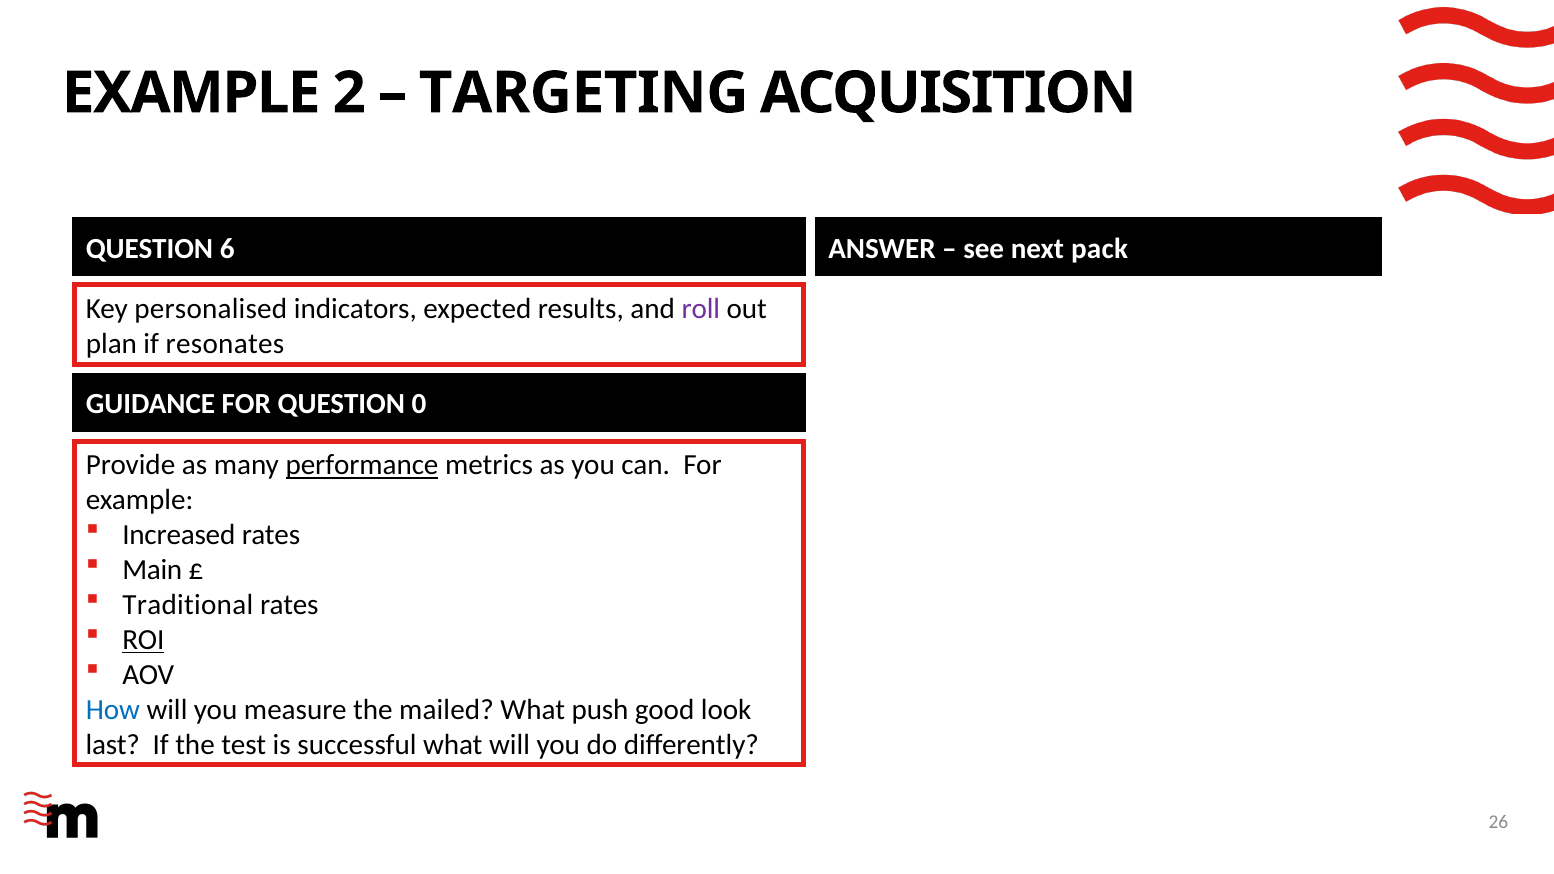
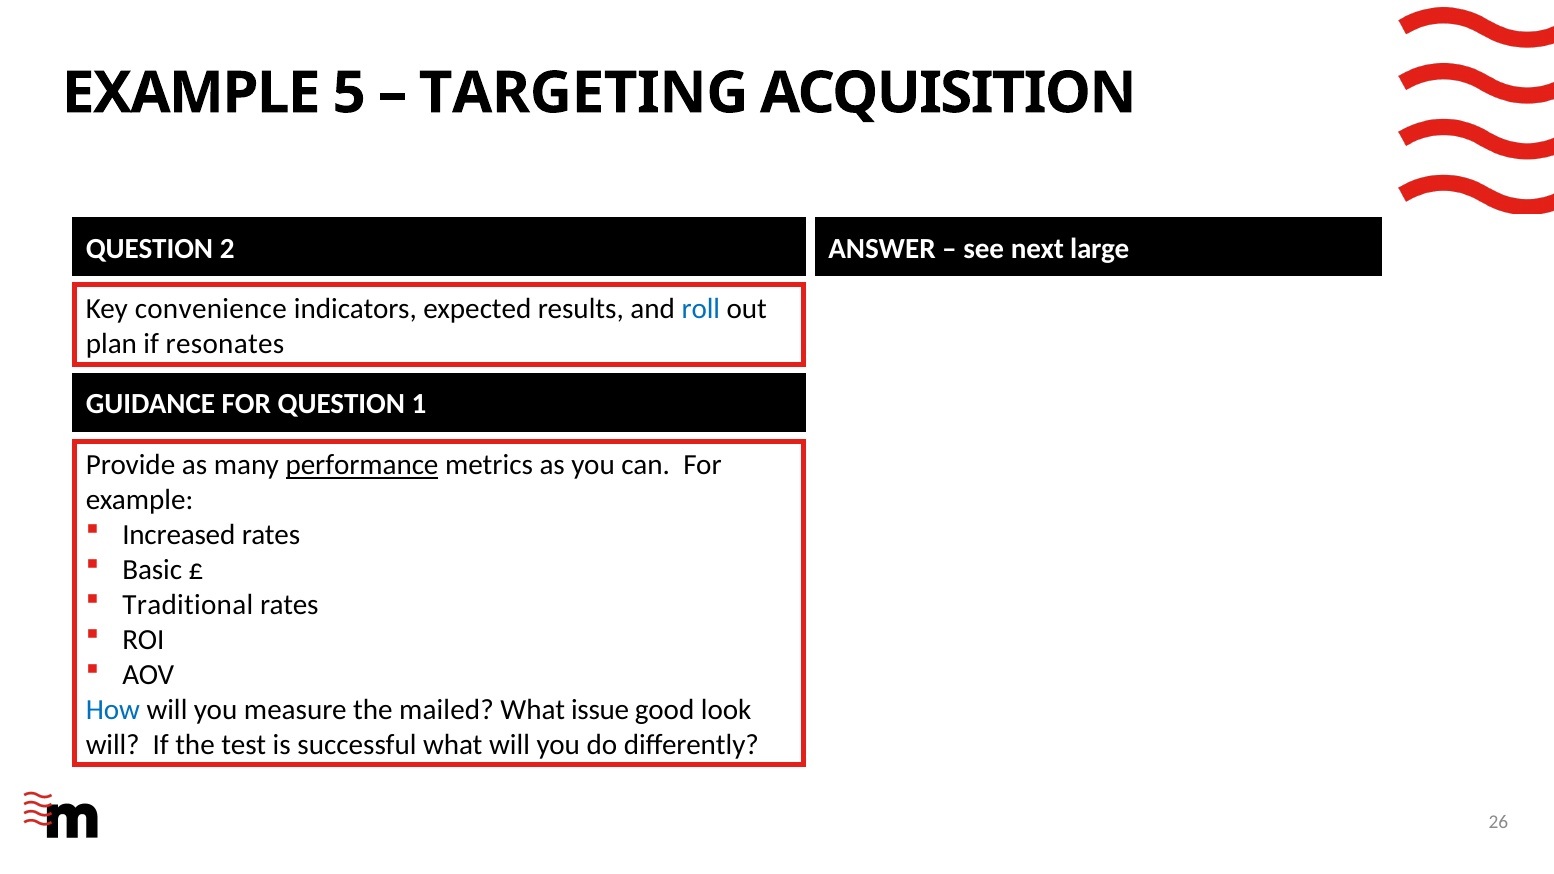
2: 2 -> 5
6: 6 -> 2
pack: pack -> large
personalised: personalised -> convenience
roll colour: purple -> blue
0: 0 -> 1
Main: Main -> Basic
ROI underline: present -> none
push: push -> issue
last at (113, 745): last -> will
